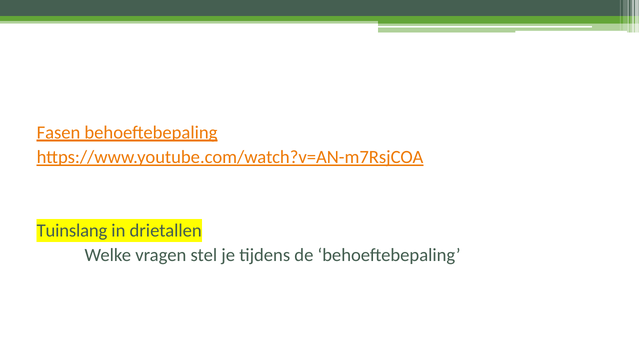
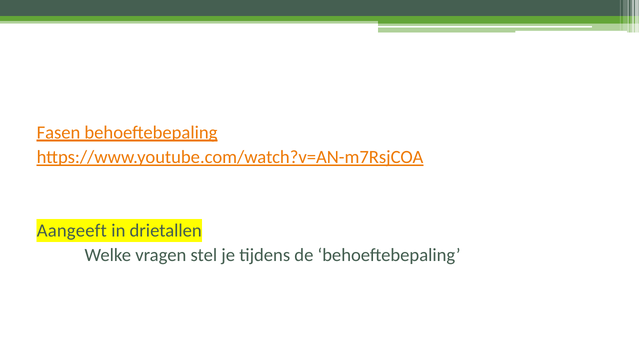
Tuinslang: Tuinslang -> Aangeeft
